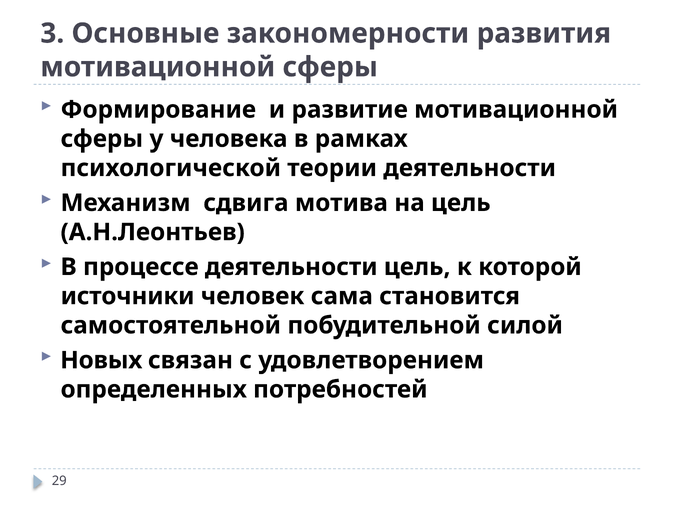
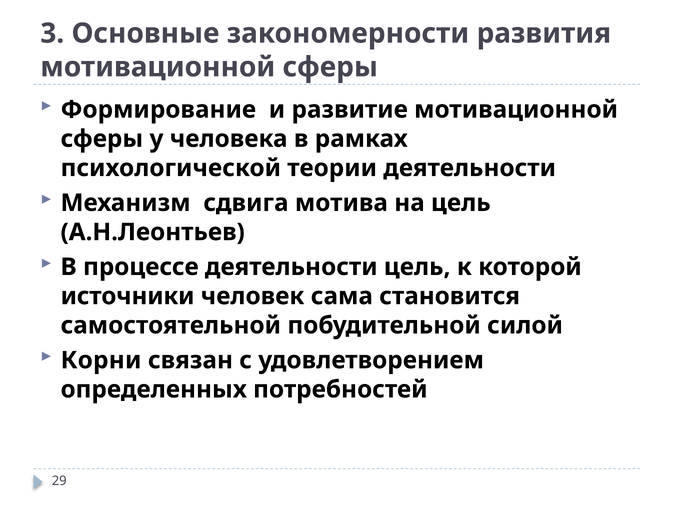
Новых: Новых -> Корни
